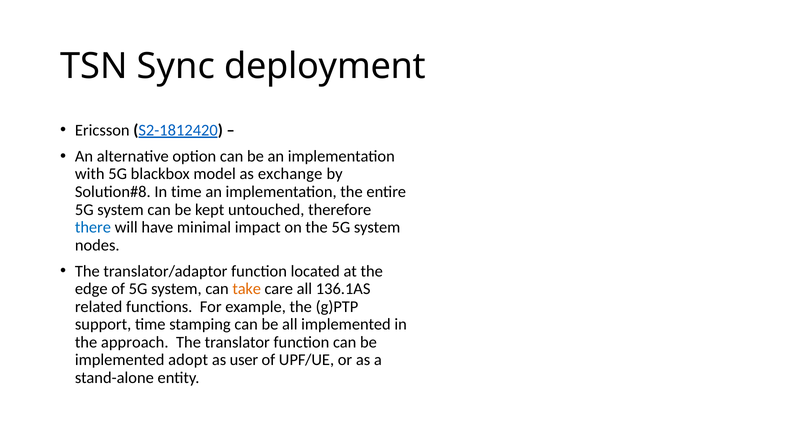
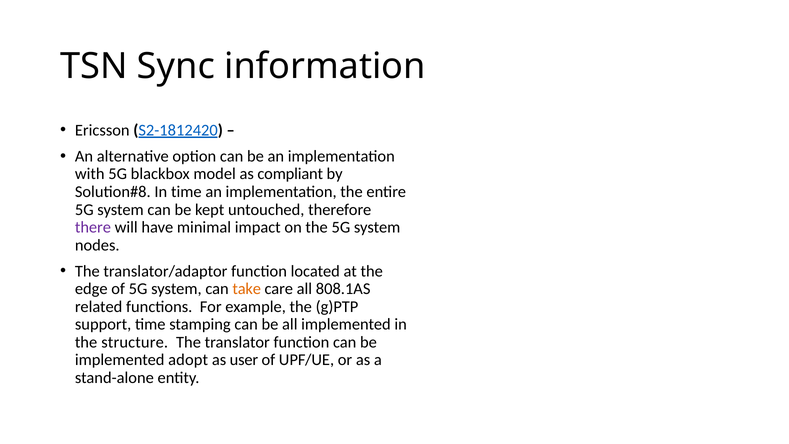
deployment: deployment -> information
exchange: exchange -> compliant
there colour: blue -> purple
136.1AS: 136.1AS -> 808.1AS
approach: approach -> structure
